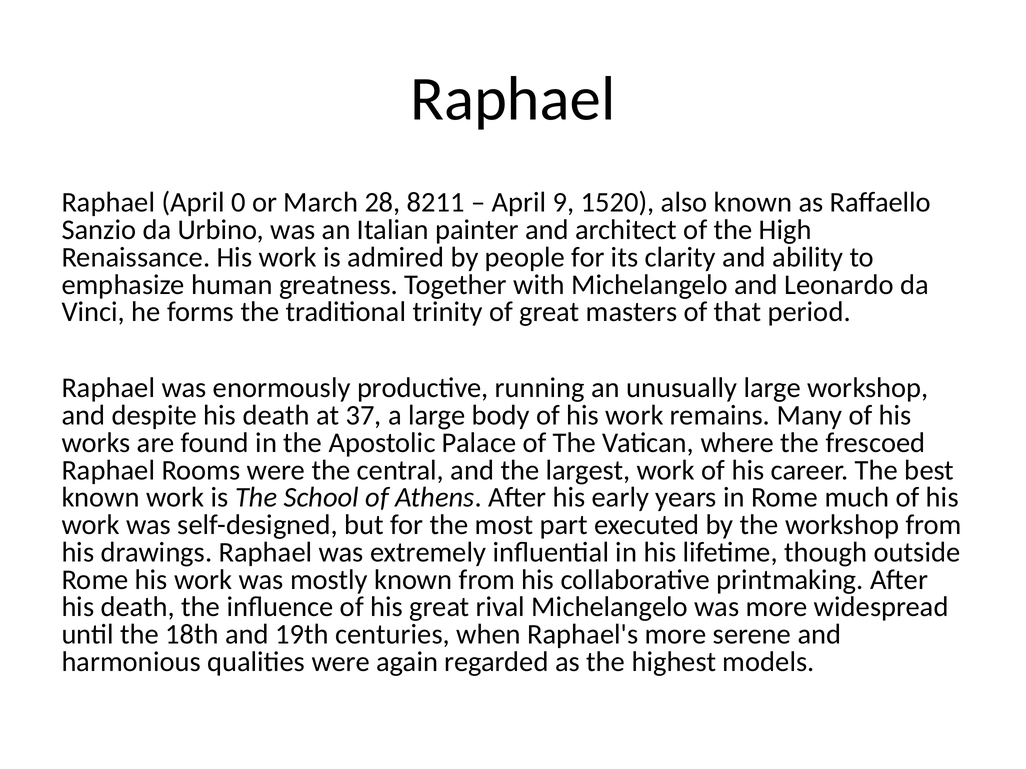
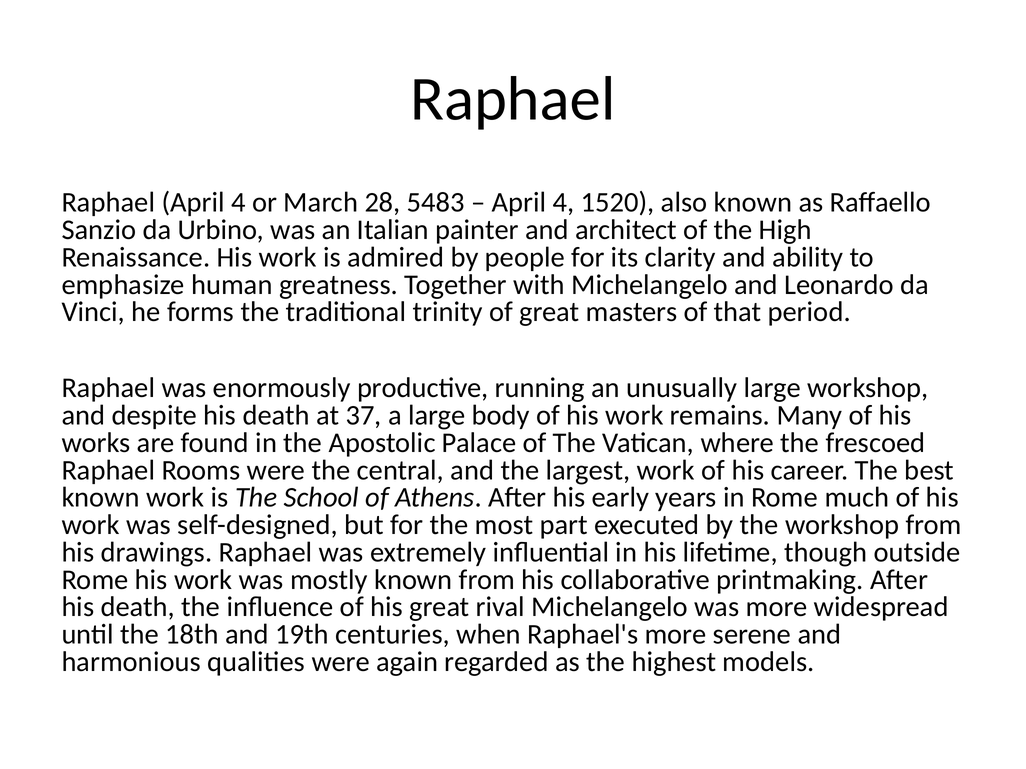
Raphael April 0: 0 -> 4
8211: 8211 -> 5483
9 at (564, 203): 9 -> 4
